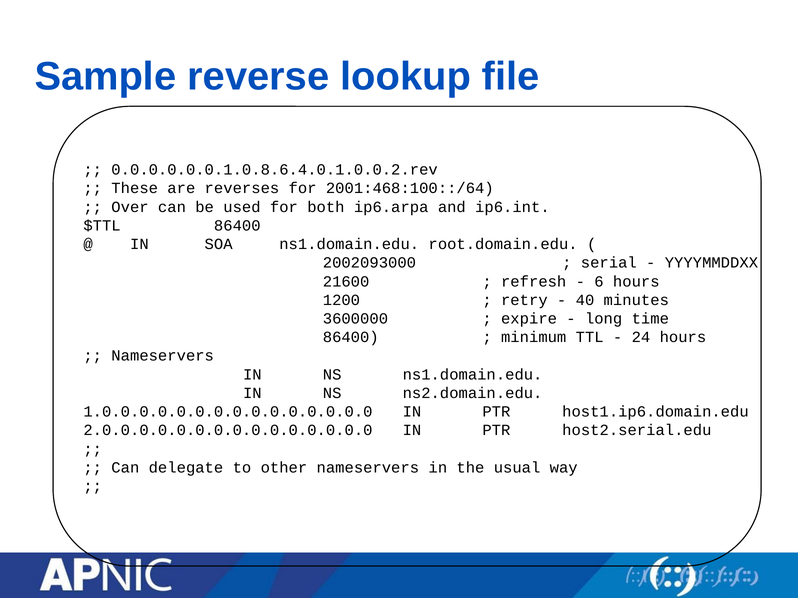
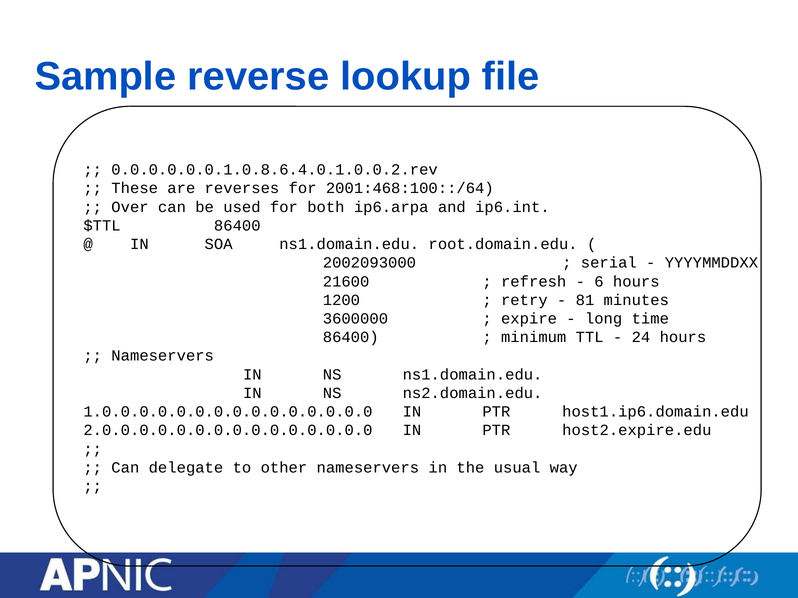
40: 40 -> 81
host2.serial.edu: host2.serial.edu -> host2.expire.edu
